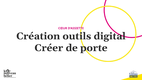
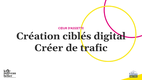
outils: outils -> ciblés
porte: porte -> trafic
